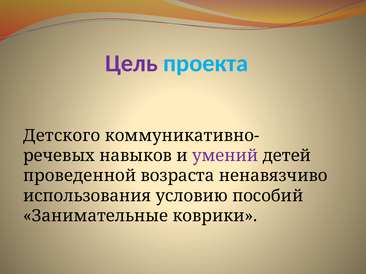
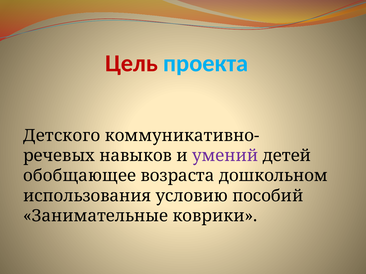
Цель colour: purple -> red
проведенной: проведенной -> обобщающее
ненавязчиво: ненавязчиво -> дошкольном
